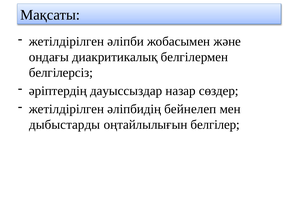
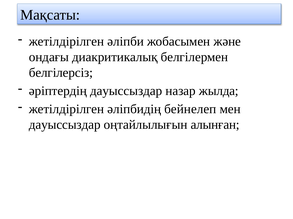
сөздер: сөздер -> жылда
дыбыстарды at (65, 125): дыбыстарды -> дауыссыздар
белгілер: белгілер -> алынған
